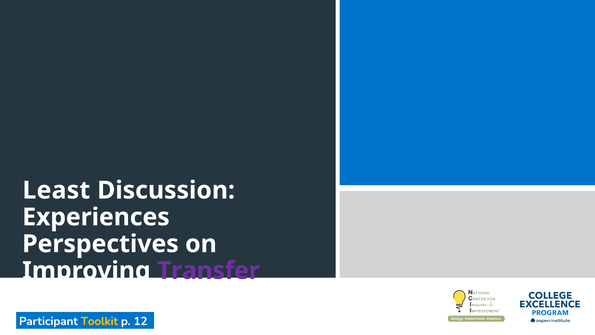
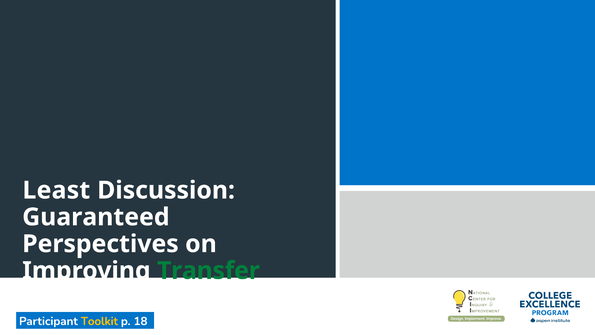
Experiences: Experiences -> Guaranteed
Transfer colour: purple -> green
12: 12 -> 18
